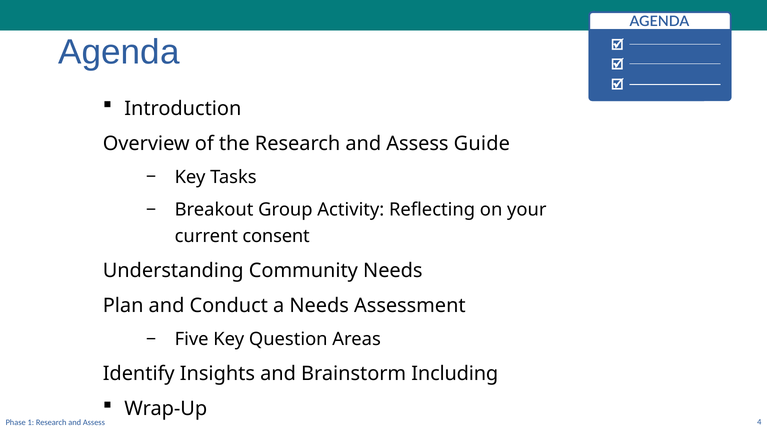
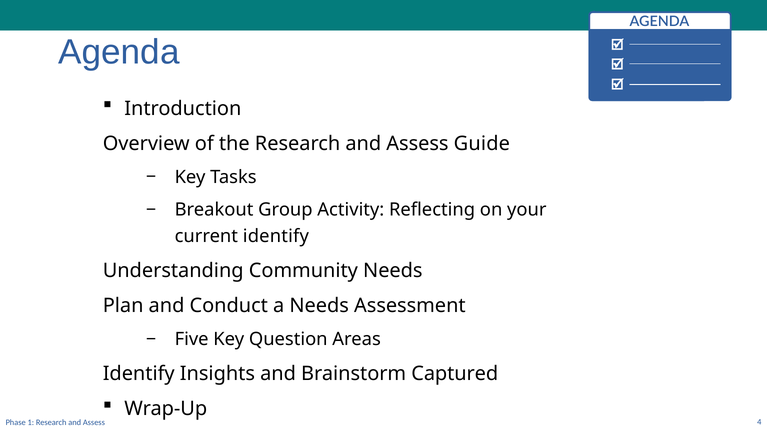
current consent: consent -> identify
Including: Including -> Captured
